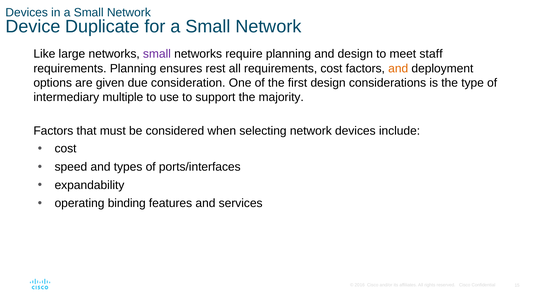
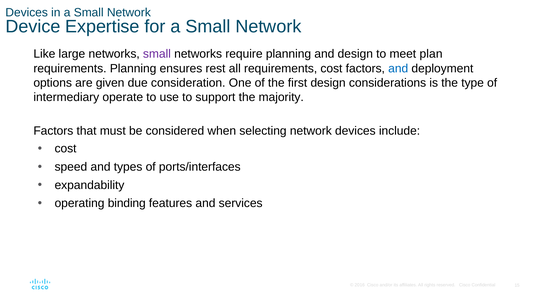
Duplicate: Duplicate -> Expertise
staff: staff -> plan
and at (398, 68) colour: orange -> blue
multiple: multiple -> operate
